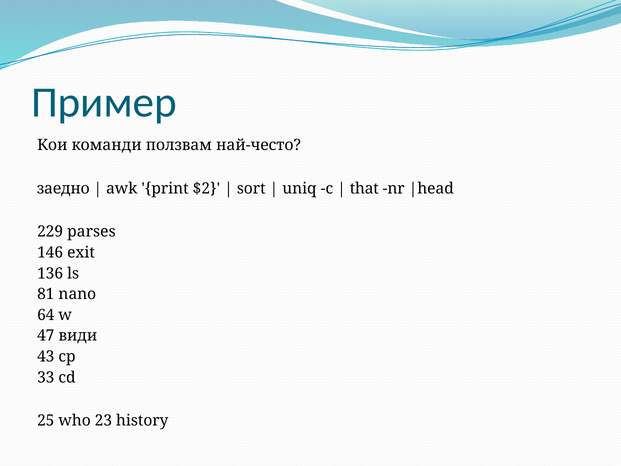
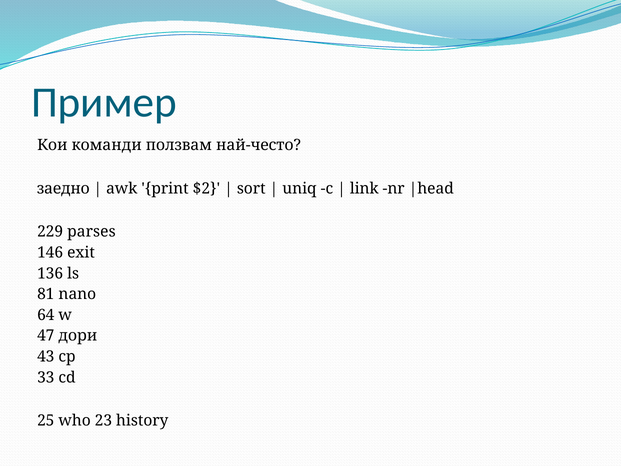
that: that -> link
види: види -> дори
